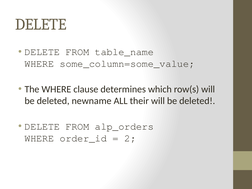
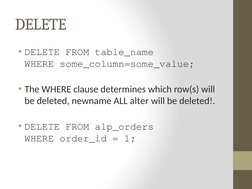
their: their -> alter
2: 2 -> 1
